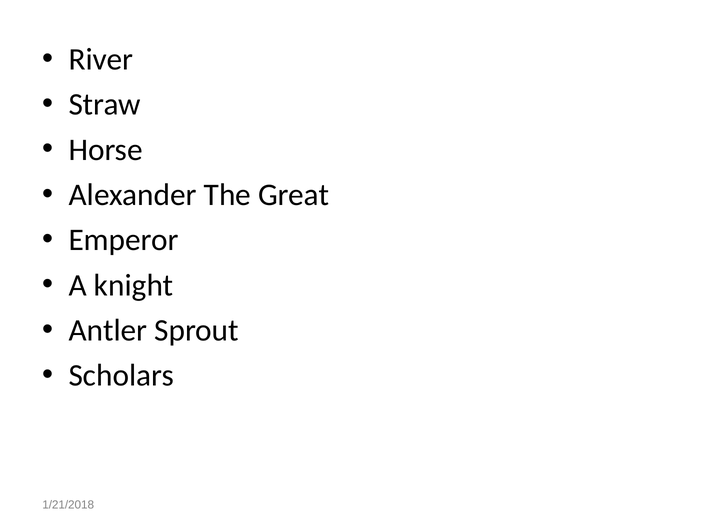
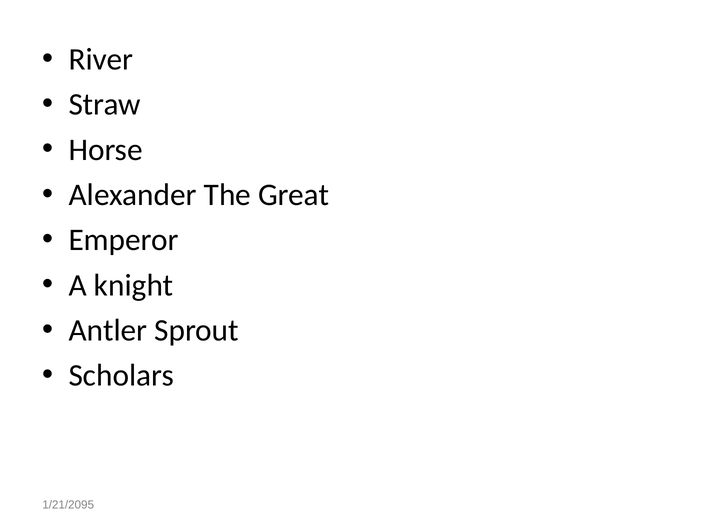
1/21/2018: 1/21/2018 -> 1/21/2095
